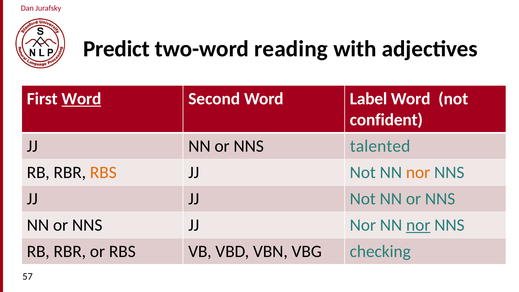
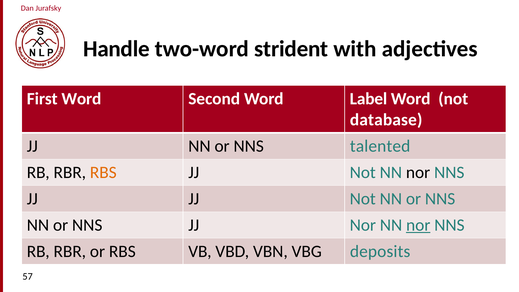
Predict: Predict -> Handle
reading: reading -> strident
Word at (81, 99) underline: present -> none
confident: confident -> database
nor at (418, 172) colour: orange -> black
checking: checking -> deposits
